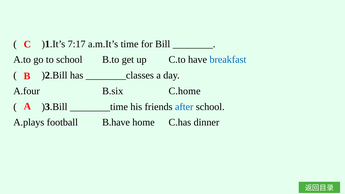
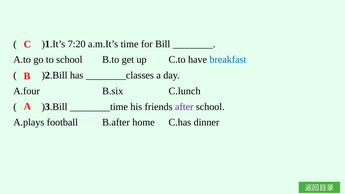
7:17: 7:17 -> 7:20
C.home: C.home -> C.lunch
after colour: blue -> purple
B.have: B.have -> B.after
